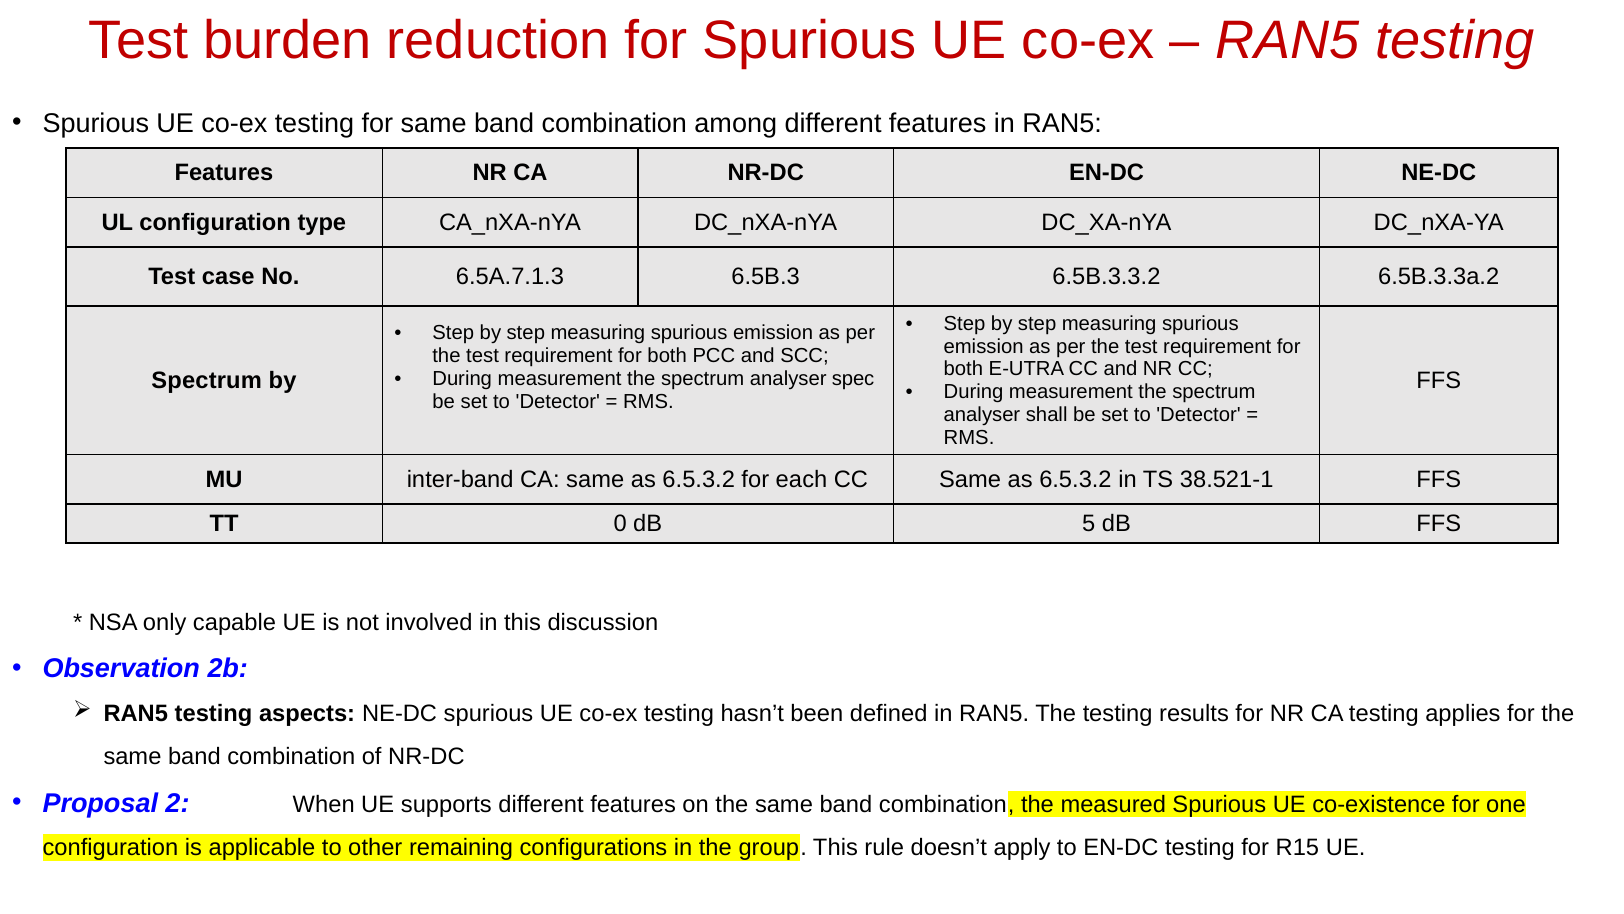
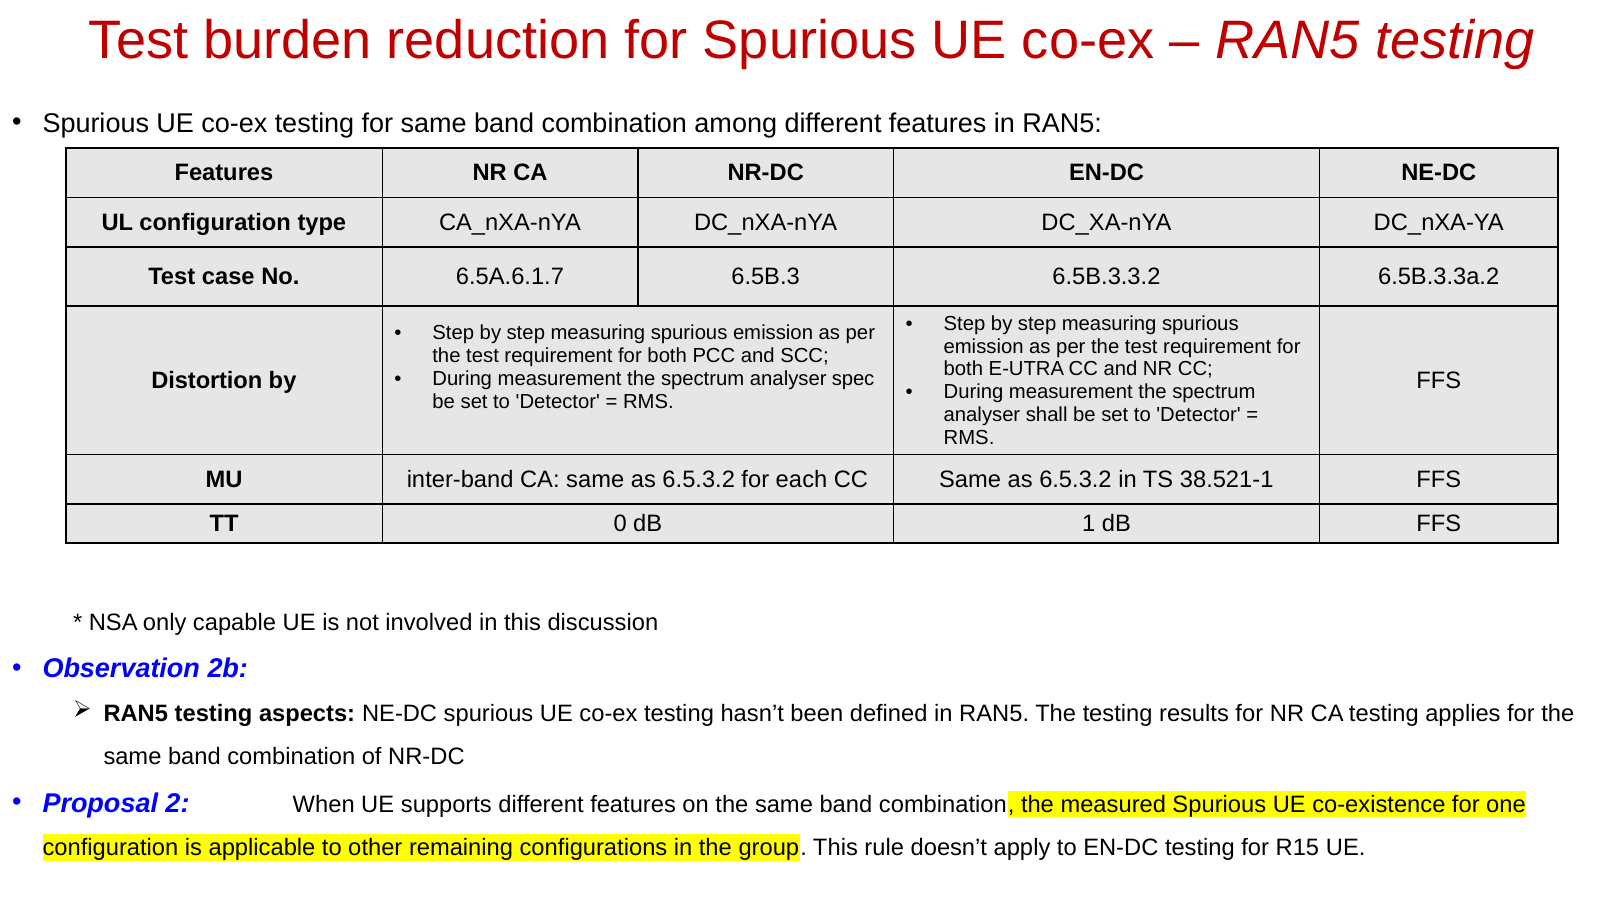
6.5A.7.1.3: 6.5A.7.1.3 -> 6.5A.6.1.7
Spectrum at (207, 380): Spectrum -> Distortion
5: 5 -> 1
